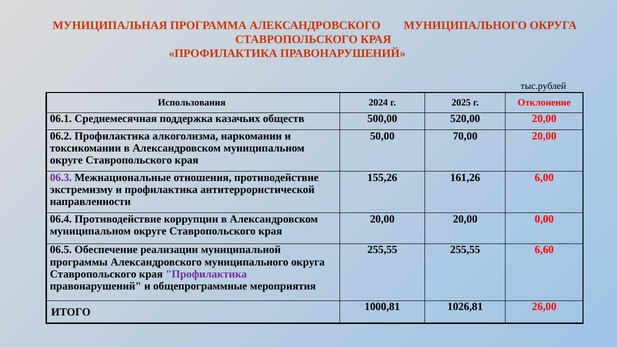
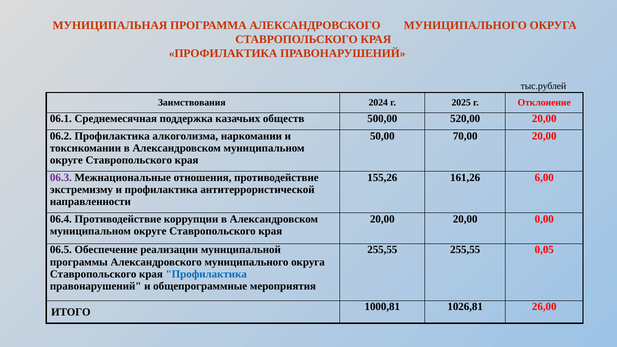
Использования: Использования -> Заимствования
6,60: 6,60 -> 0,05
Профилактика at (206, 274) colour: purple -> blue
